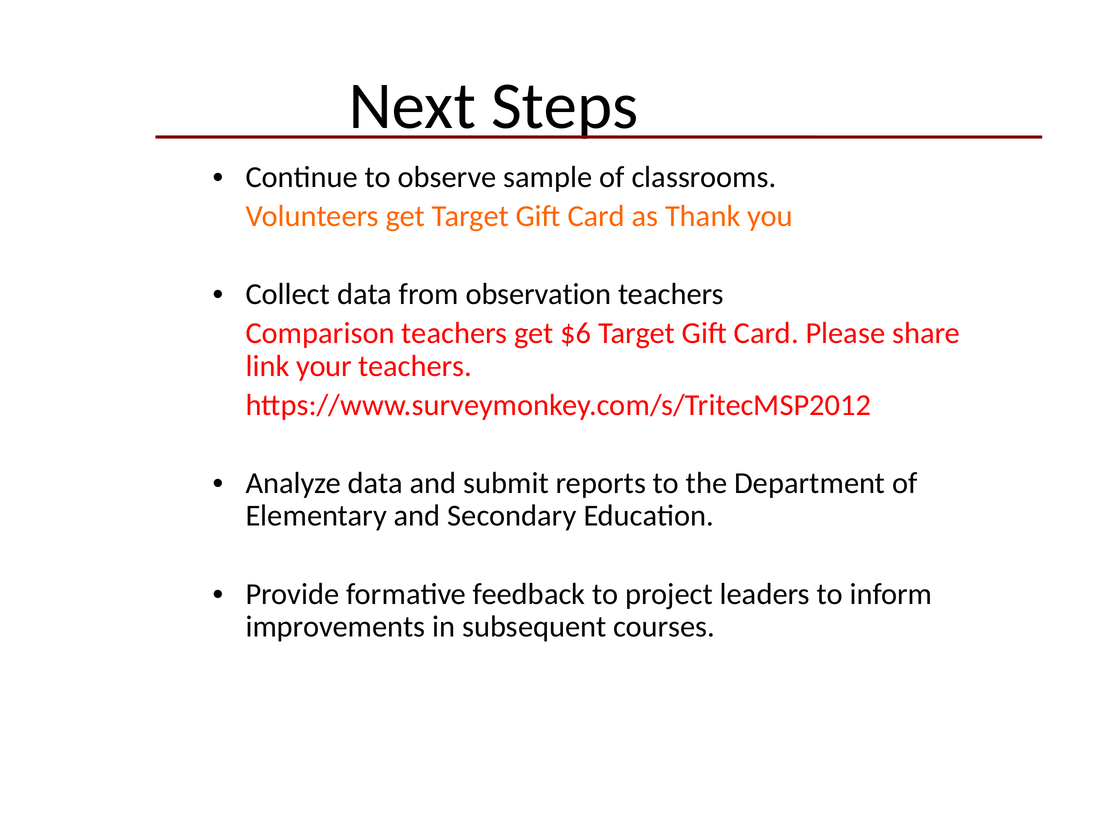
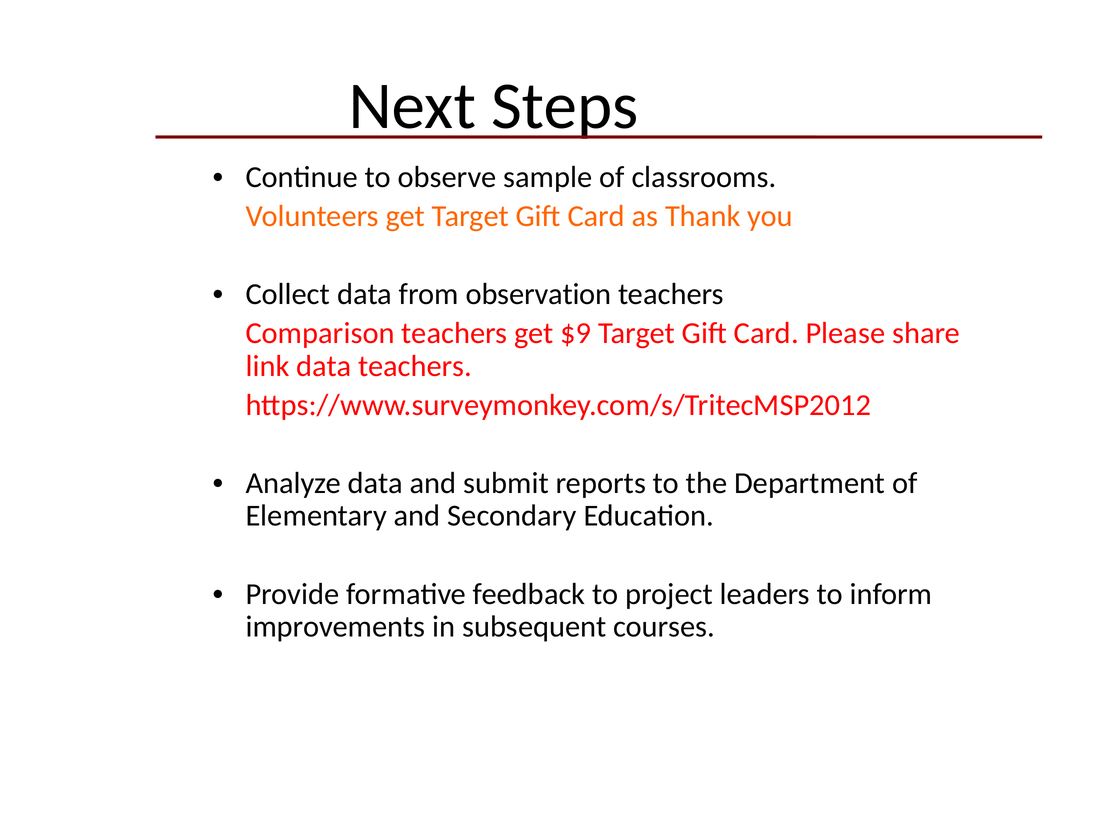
$6: $6 -> $9
link your: your -> data
